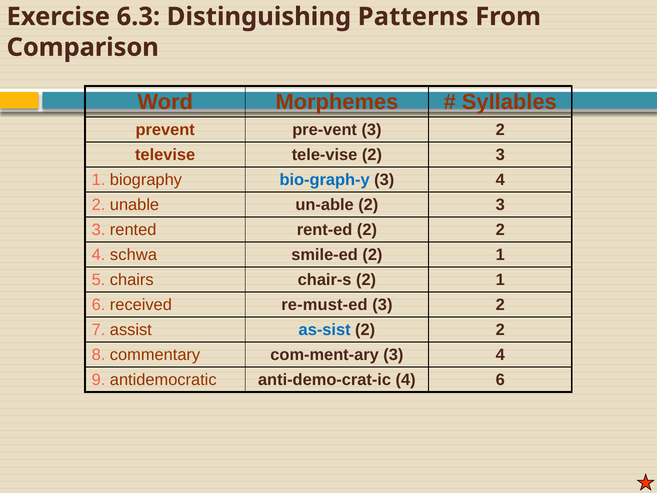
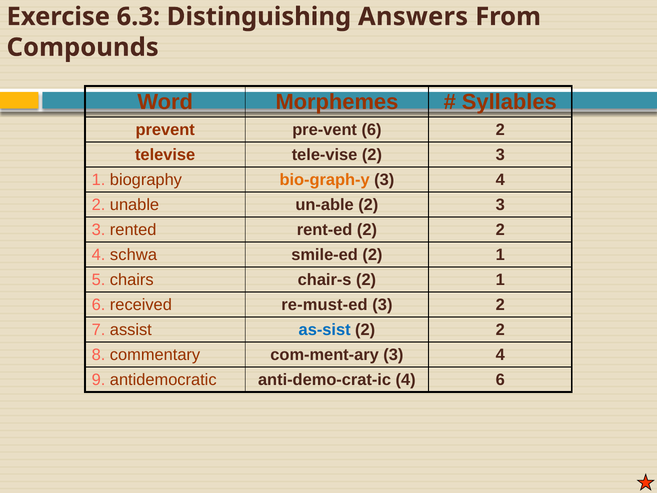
Patterns: Patterns -> Answers
Comparison: Comparison -> Compounds
pre-vent 3: 3 -> 6
bio-graph-y colour: blue -> orange
